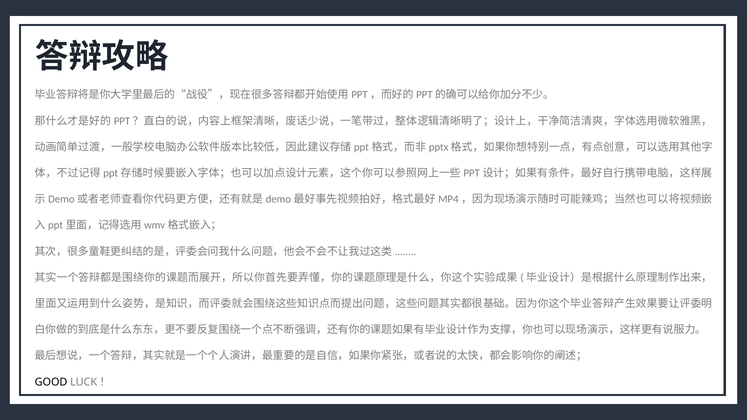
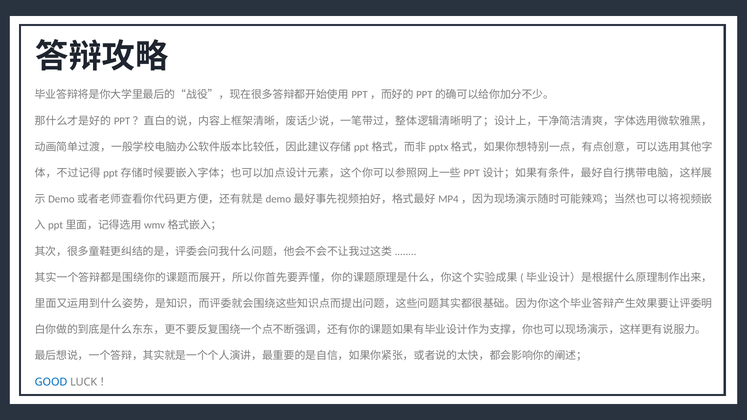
GOOD colour: black -> blue
